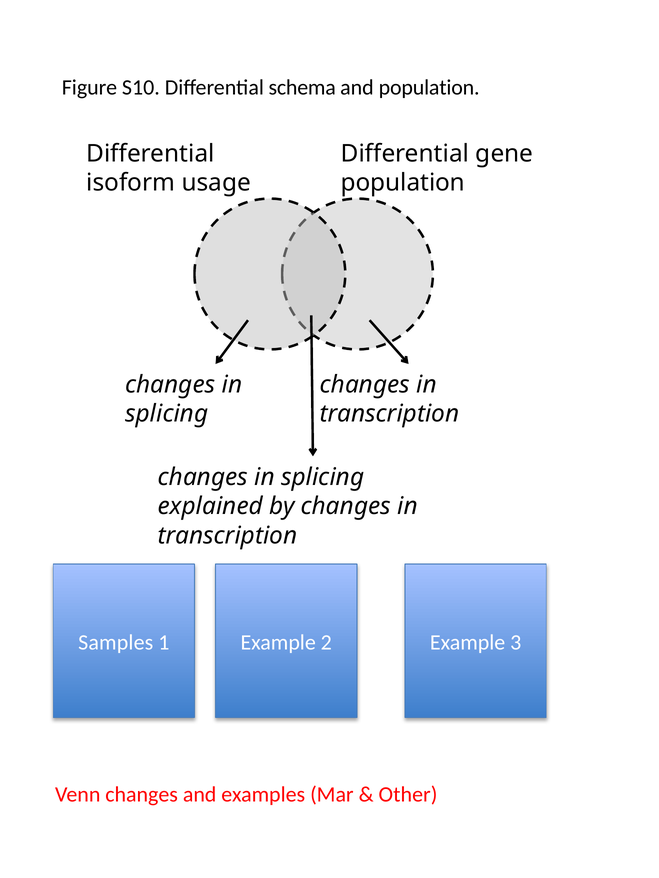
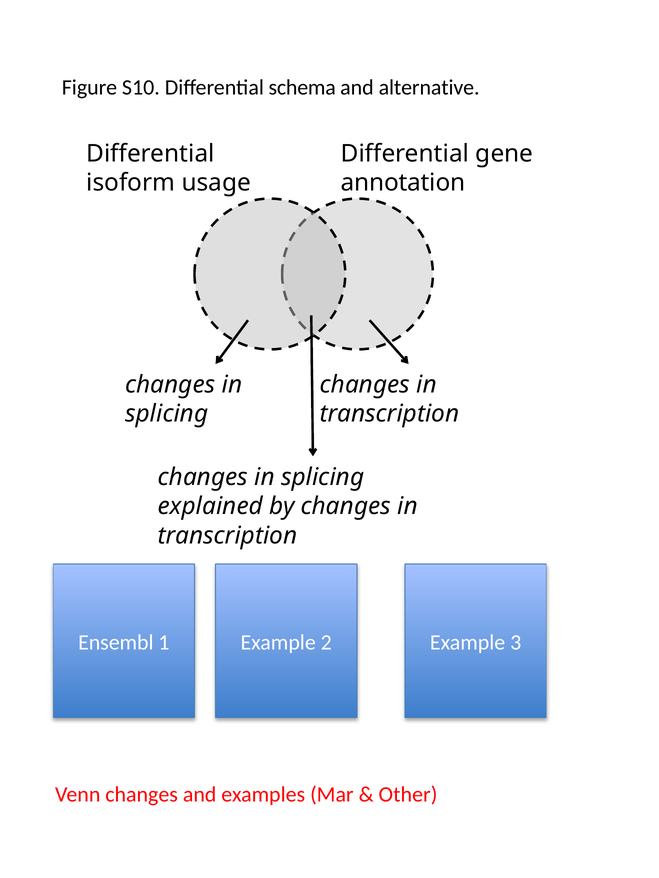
and population: population -> alternative
population at (403, 183): population -> annotation
Samples: Samples -> Ensembl
